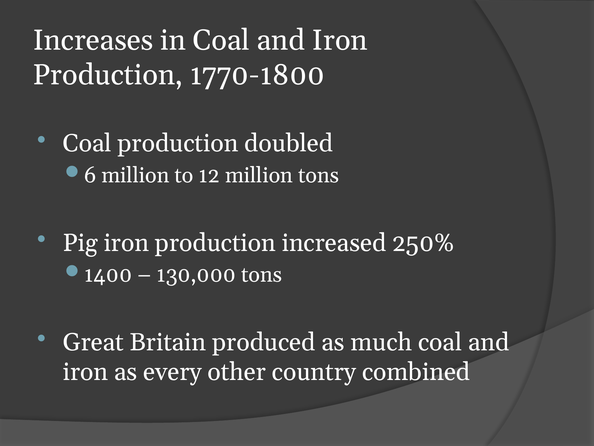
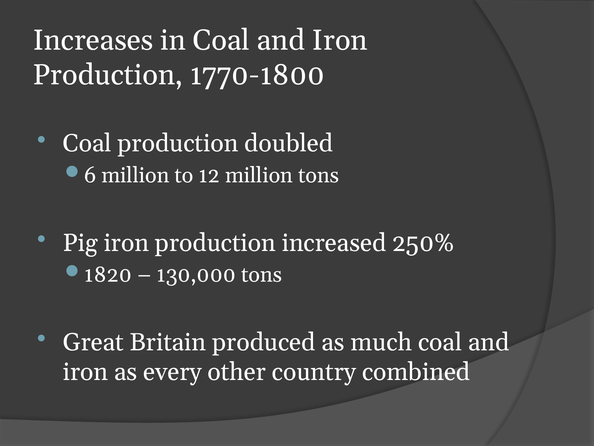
1400: 1400 -> 1820
